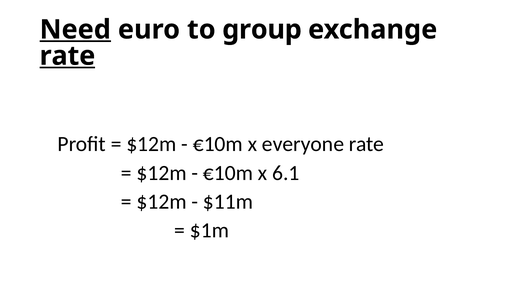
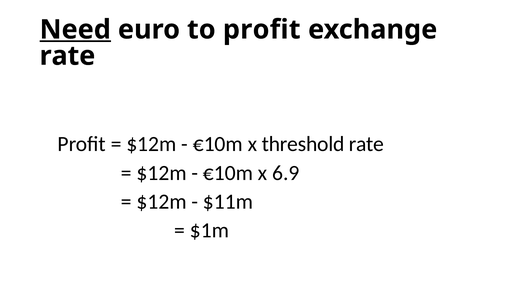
to group: group -> profit
rate at (67, 56) underline: present -> none
everyone: everyone -> threshold
6.1: 6.1 -> 6.9
